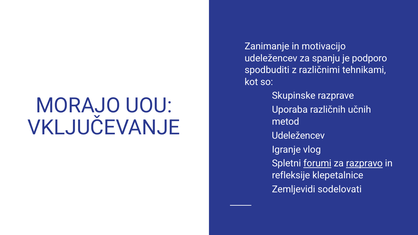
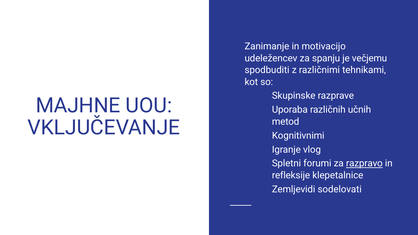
podporo: podporo -> večjemu
MORAJO: MORAJO -> MAJHNE
Udeležencev at (298, 136): Udeležencev -> Kognitivnimi
forumi underline: present -> none
